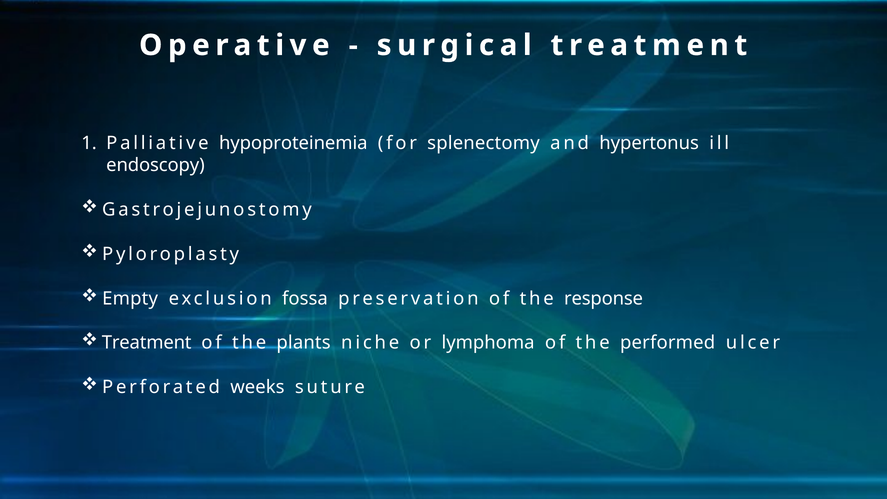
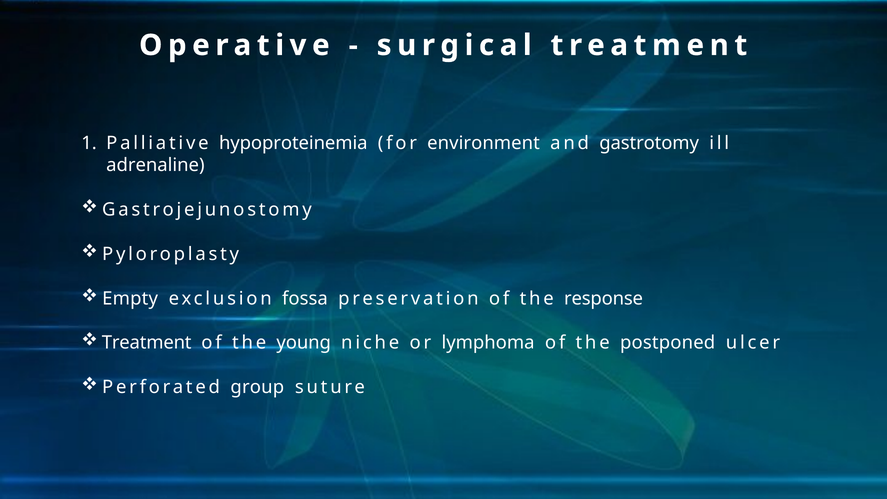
splenectomy: splenectomy -> environment
hypertonus: hypertonus -> gastrotomy
endoscopy: endoscopy -> adrenaline
plants: plants -> young
performed: performed -> postponed
weeks: weeks -> group
